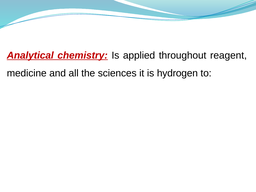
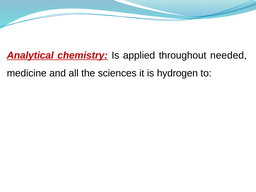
reagent: reagent -> needed
